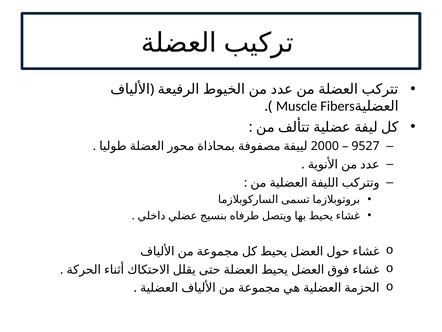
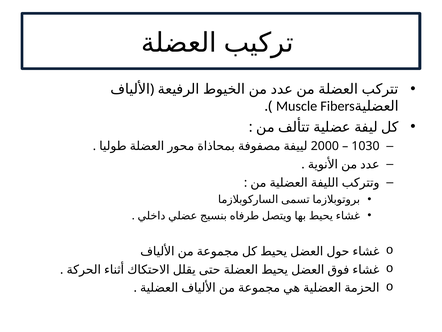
9527: 9527 -> 1030
